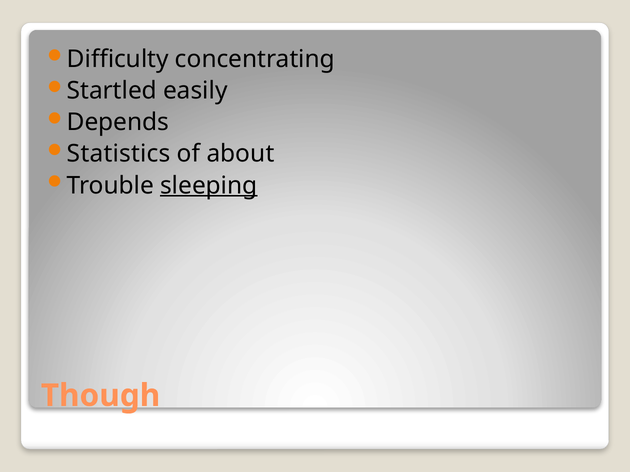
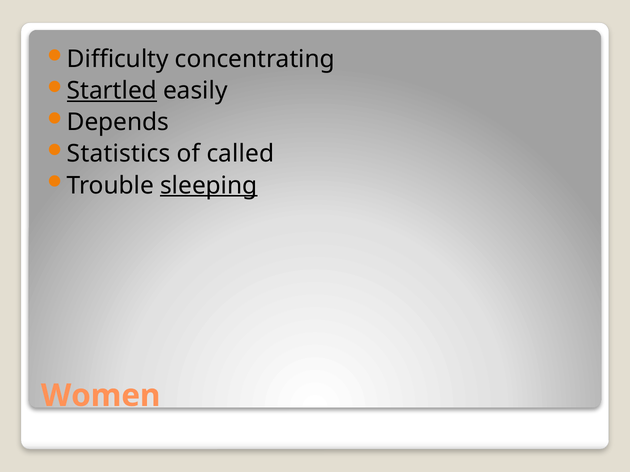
Startled underline: none -> present
about: about -> called
Though: Though -> Women
